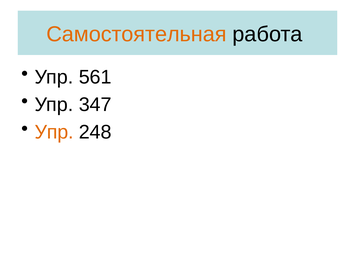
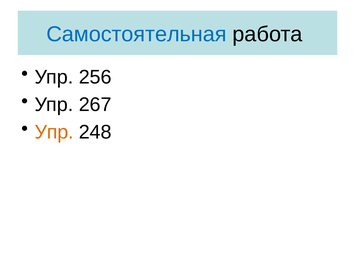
Самостоятельная colour: orange -> blue
561: 561 -> 256
347: 347 -> 267
